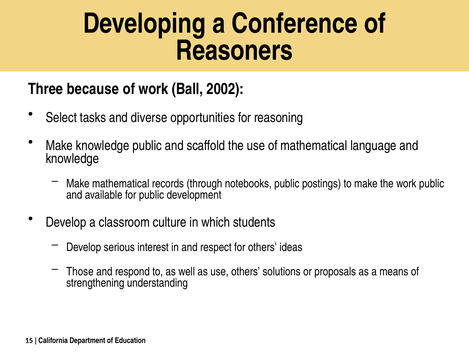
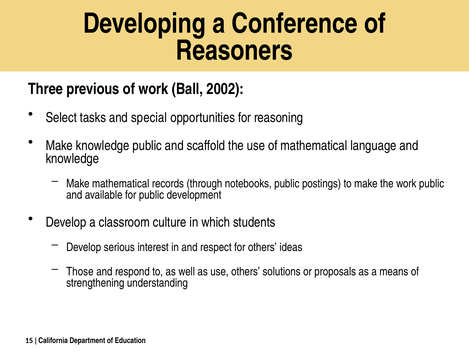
because: because -> previous
diverse: diverse -> special
